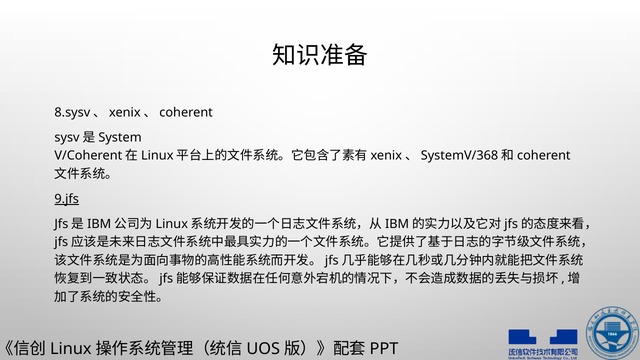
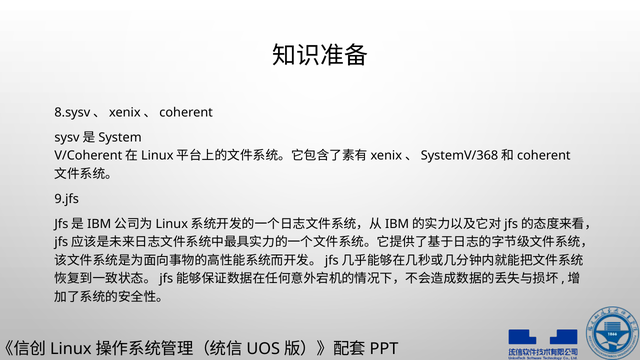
9.jfs underline: present -> none
